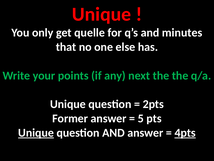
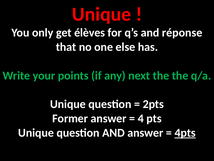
quelle: quelle -> élèves
minutes: minutes -> réponse
5: 5 -> 4
Unique at (36, 132) underline: present -> none
